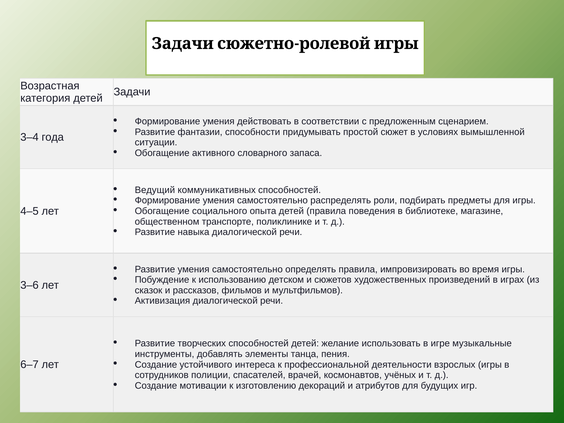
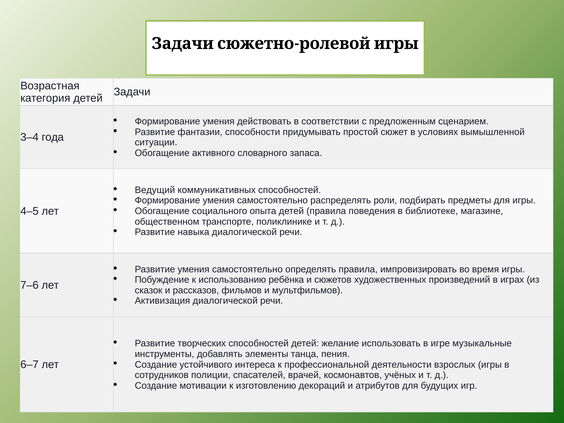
детском: детском -> ребёнка
3–6: 3–6 -> 7–6
